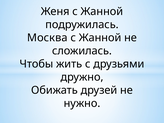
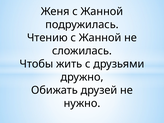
Москва: Москва -> Чтению
